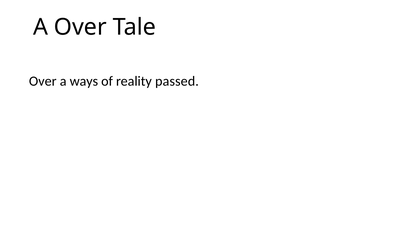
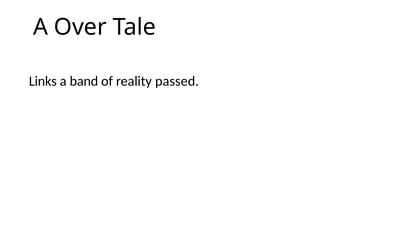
Over at (43, 81): Over -> Links
ways: ways -> band
